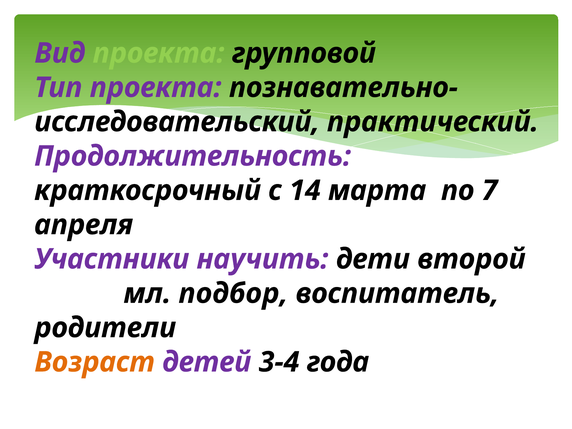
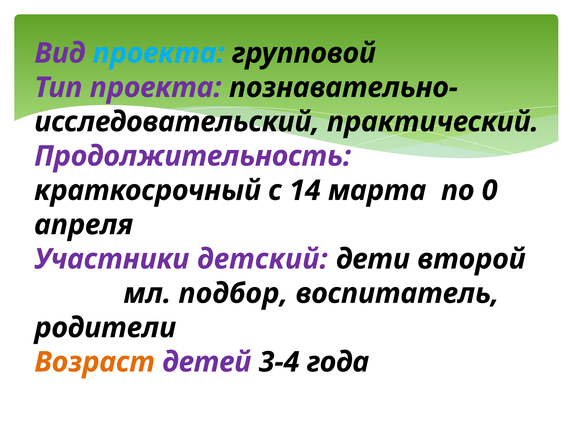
проекта at (159, 53) colour: light green -> light blue
7: 7 -> 0
научить: научить -> детский
